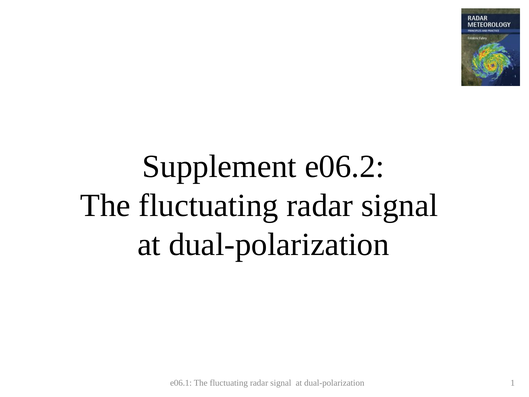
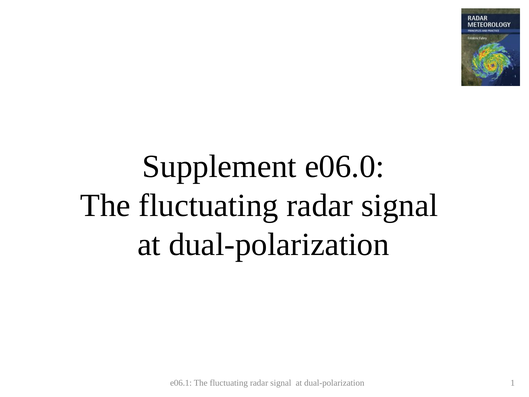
e06.2: e06.2 -> e06.0
